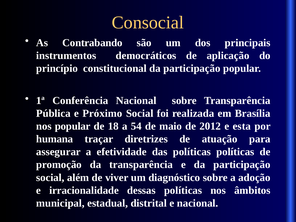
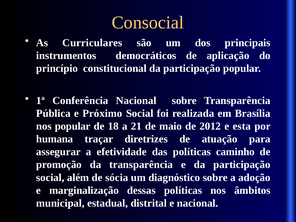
Contrabando: Contrabando -> Curriculares
54: 54 -> 21
políticas políticas: políticas -> caminho
viver: viver -> sócia
irracionalidade: irracionalidade -> marginalização
